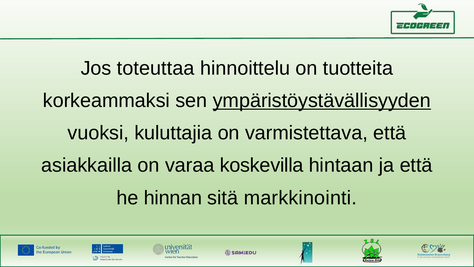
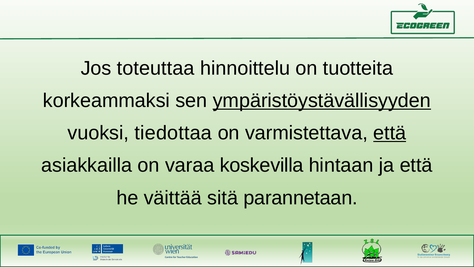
kuluttajia: kuluttajia -> tiedottaa
että at (390, 133) underline: none -> present
hinnan: hinnan -> väittää
markkinointi: markkinointi -> parannetaan
